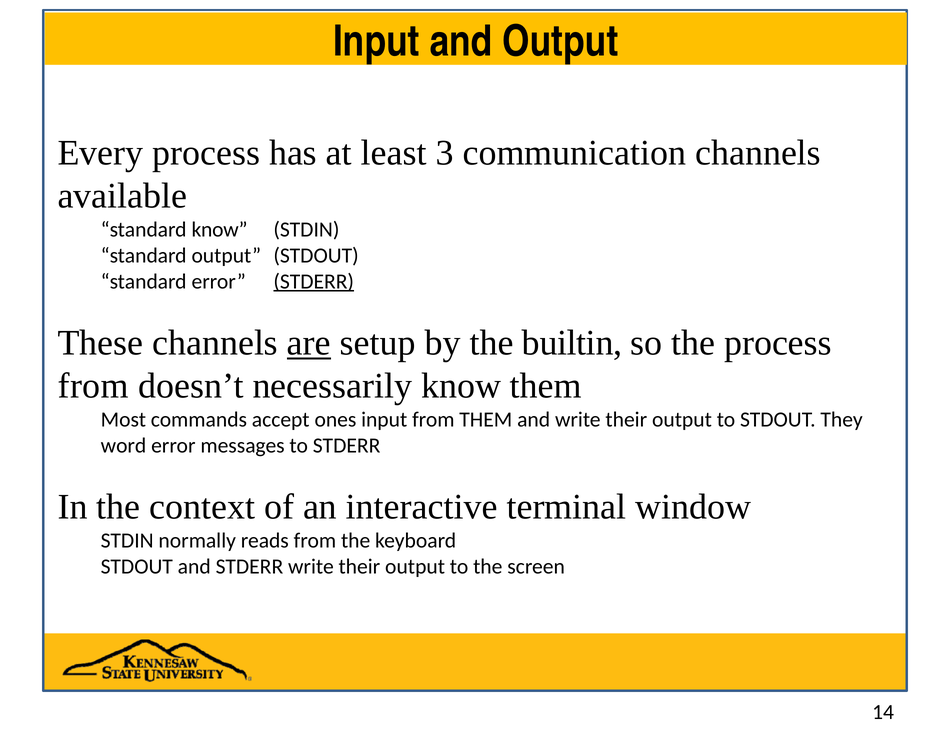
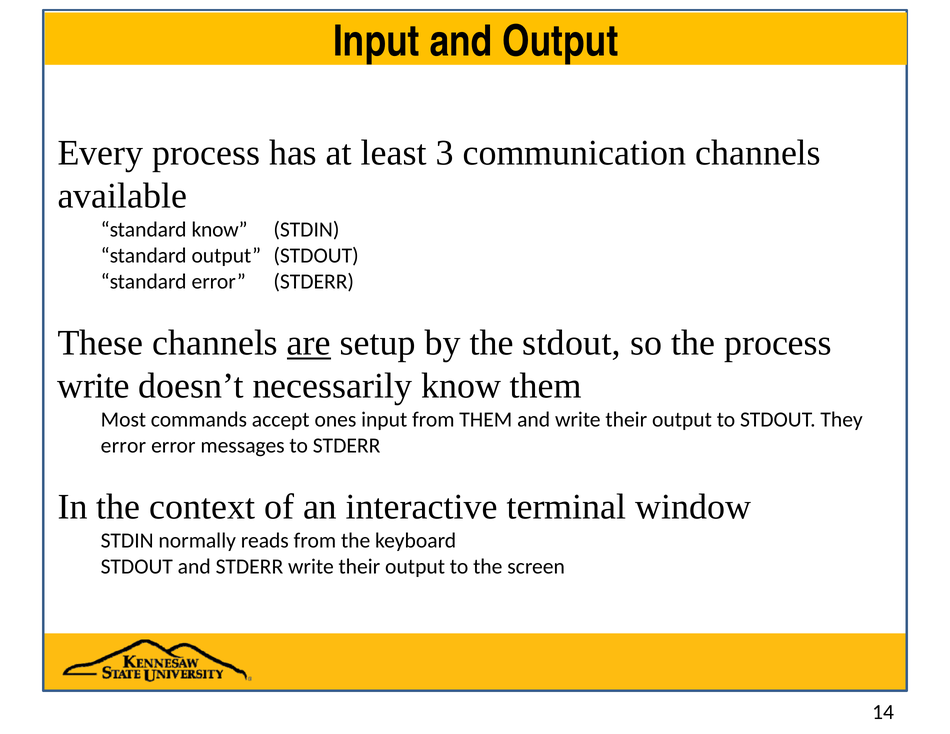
STDERR at (314, 281) underline: present -> none
the builtin: builtin -> stdout
from at (93, 386): from -> write
word at (124, 446): word -> error
